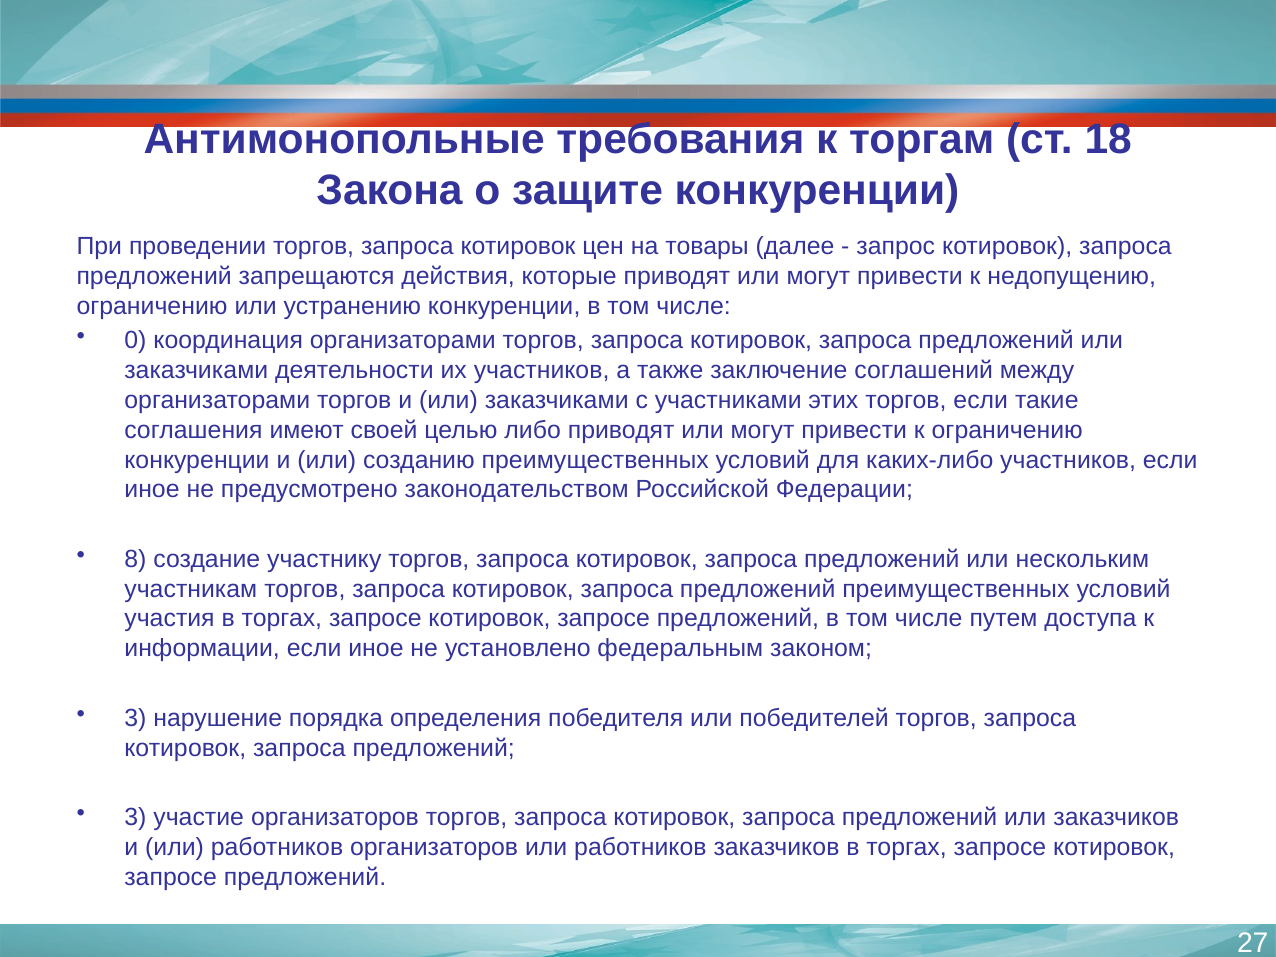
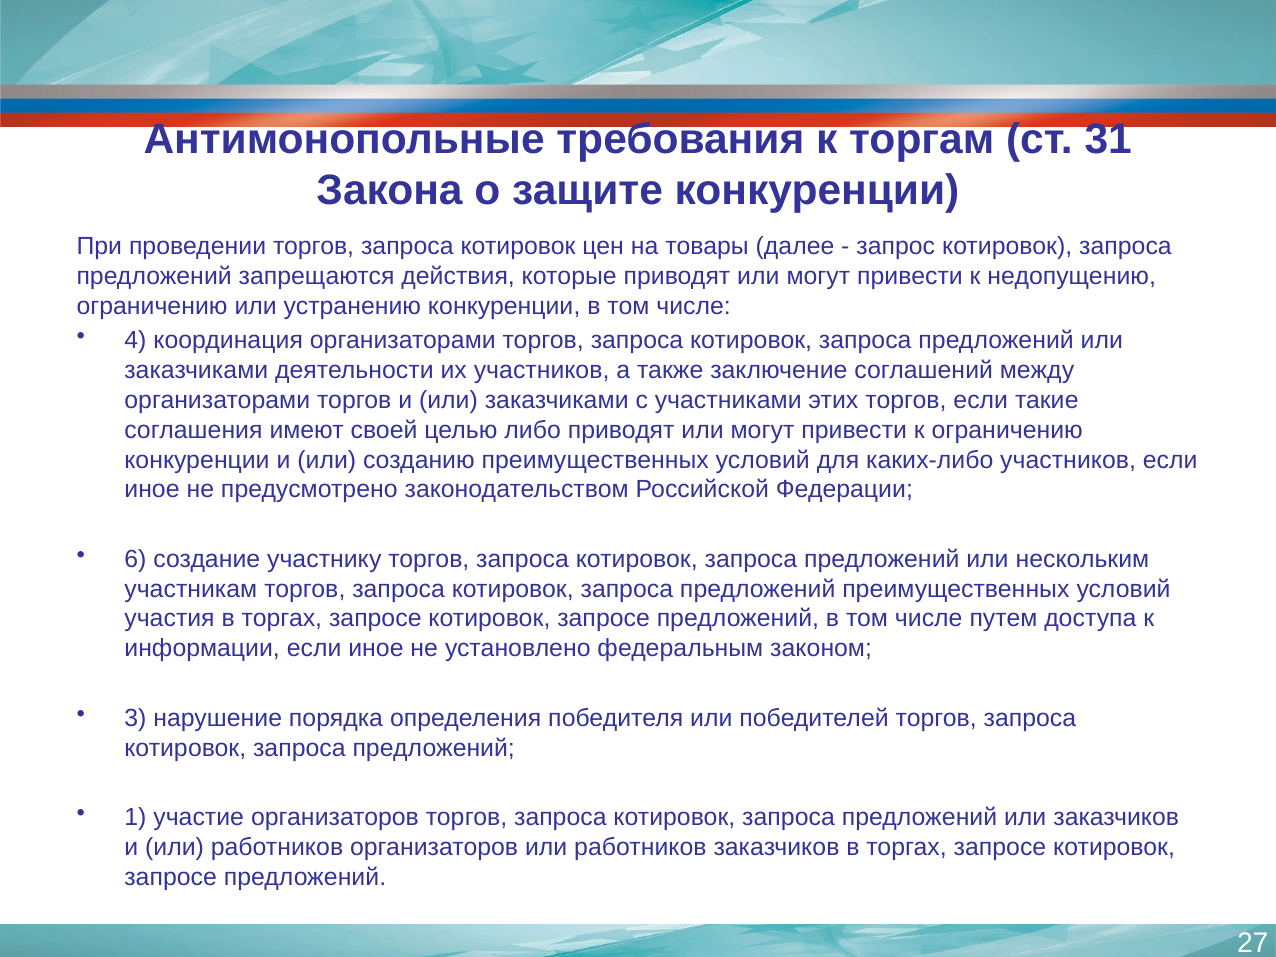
18: 18 -> 31
0: 0 -> 4
8: 8 -> 6
3 at (135, 817): 3 -> 1
